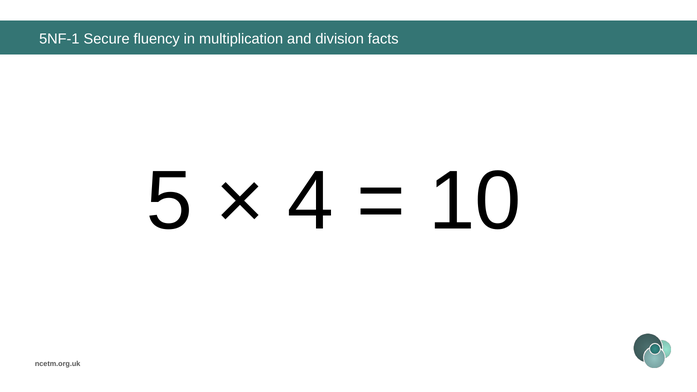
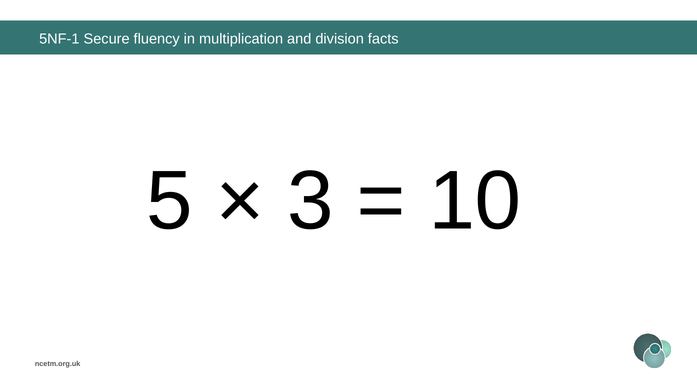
4: 4 -> 3
